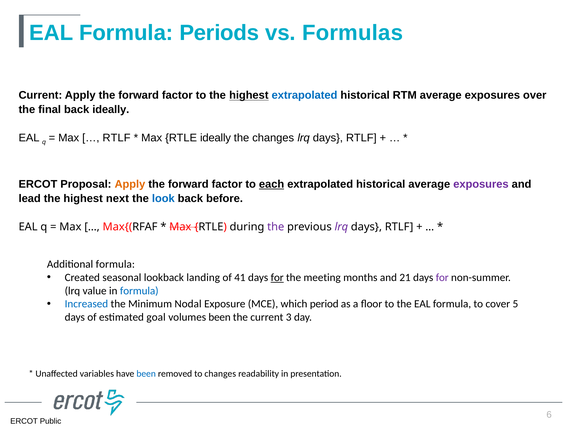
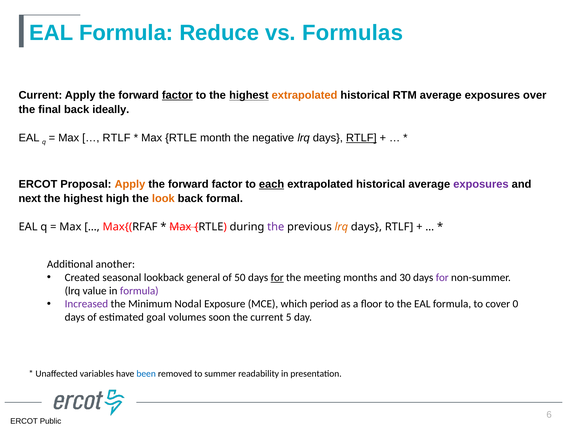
Periods: Periods -> Reduce
factor at (177, 95) underline: none -> present
extrapolated at (304, 95) colour: blue -> orange
RTLE ideally: ideally -> month
the changes: changes -> negative
RTLF at (361, 138) underline: none -> present
lead: lead -> next
next: next -> high
look colour: blue -> orange
before: before -> formal
lrq at (341, 227) colour: purple -> orange
Additional formula: formula -> another
landing: landing -> general
41: 41 -> 50
21: 21 -> 30
formula at (139, 291) colour: blue -> purple
Increased colour: blue -> purple
5: 5 -> 0
volumes been: been -> soon
3: 3 -> 5
to changes: changes -> summer
